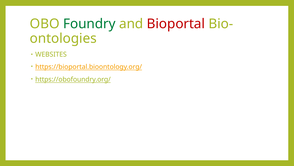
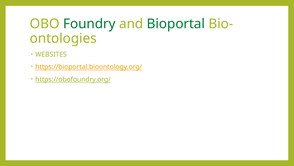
Bioportal colour: red -> green
